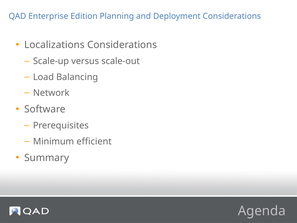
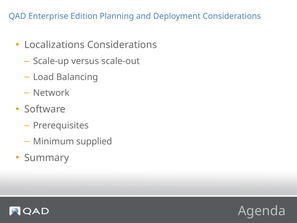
efficient: efficient -> supplied
